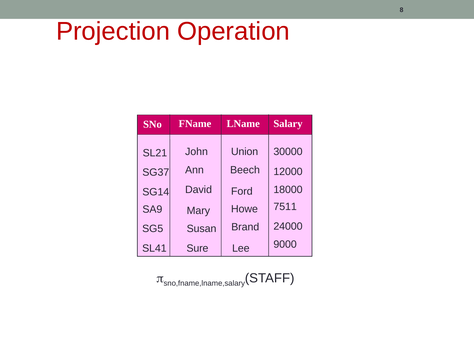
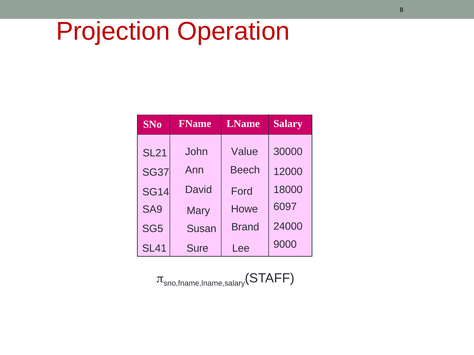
Union: Union -> Value
7511: 7511 -> 6097
